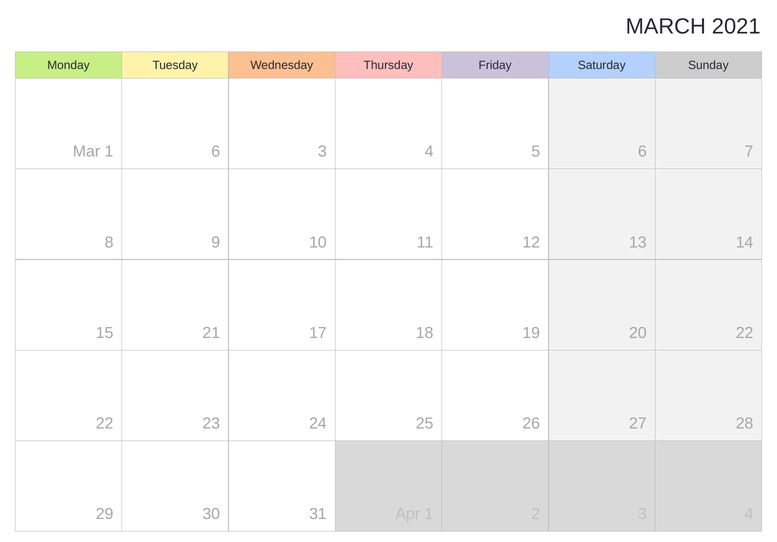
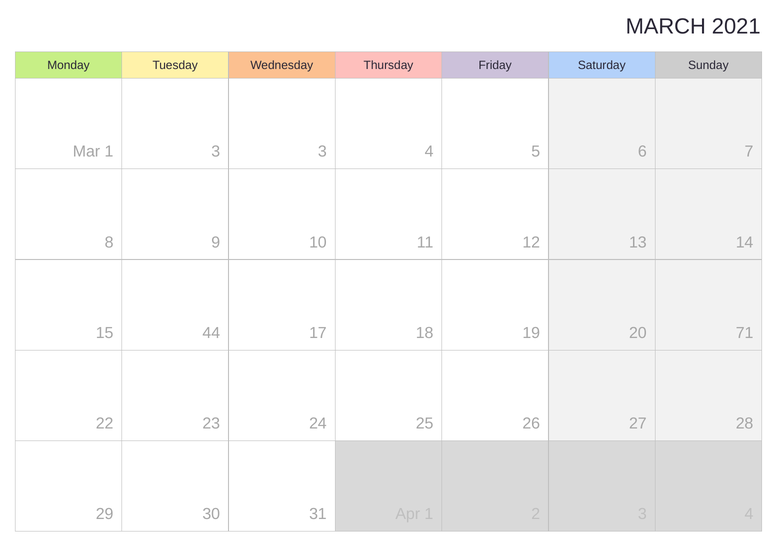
1 6: 6 -> 3
21: 21 -> 44
20 22: 22 -> 71
